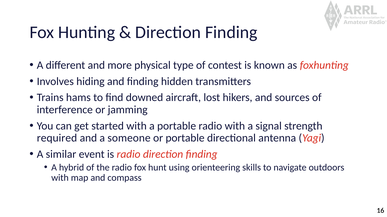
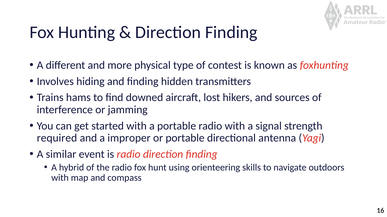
someone: someone -> improper
